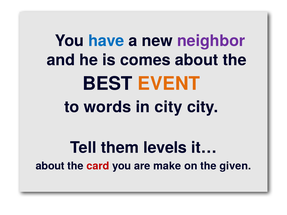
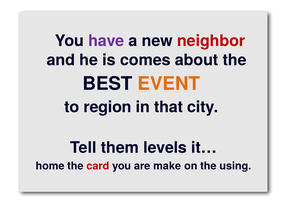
have colour: blue -> purple
neighbor colour: purple -> red
words: words -> region
in city: city -> that
about at (50, 166): about -> home
given: given -> using
